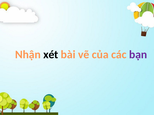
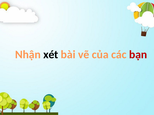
bạn colour: purple -> red
